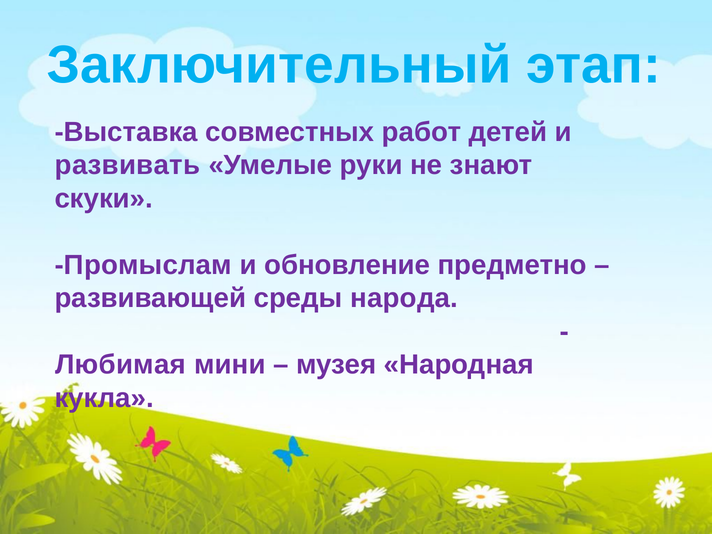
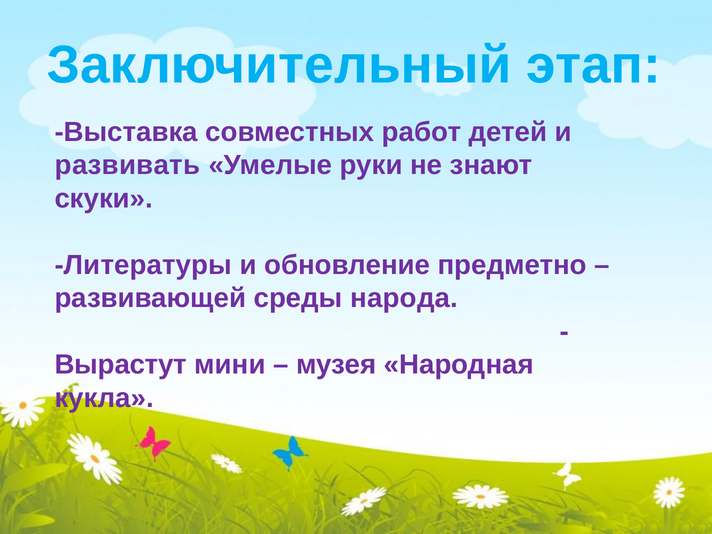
Промыслам: Промыслам -> Литературы
Любимая: Любимая -> Вырастут
